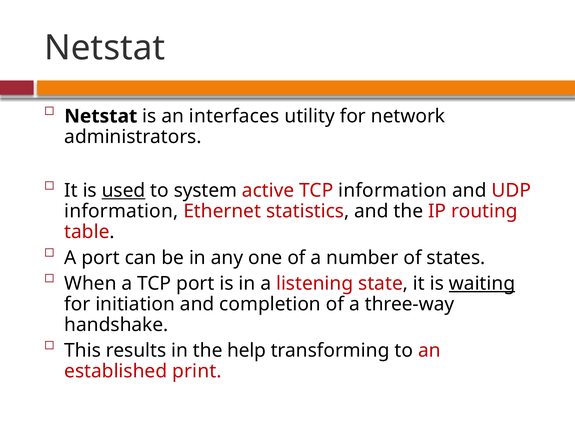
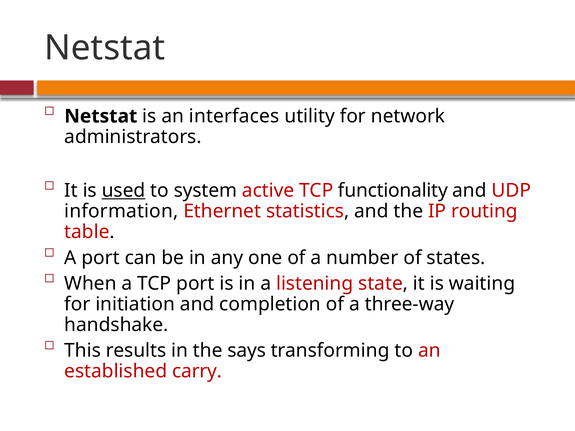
TCP information: information -> functionality
waiting underline: present -> none
help: help -> says
print: print -> carry
